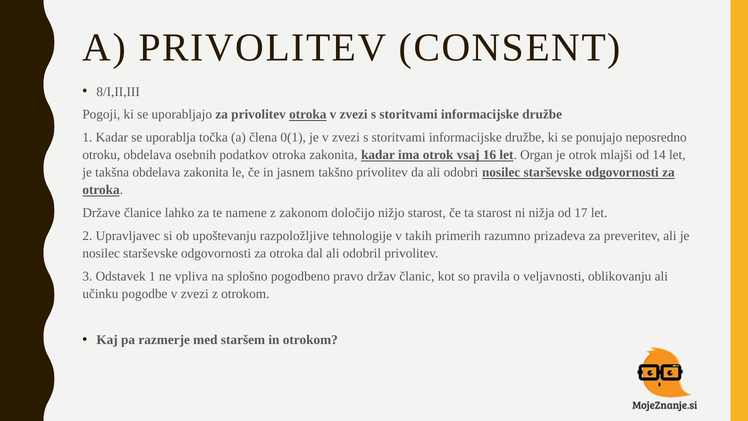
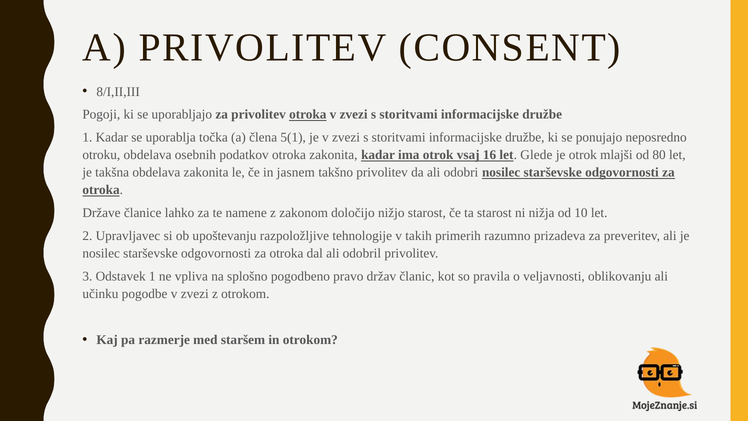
0(1: 0(1 -> 5(1
Organ: Organ -> Glede
14: 14 -> 80
17: 17 -> 10
